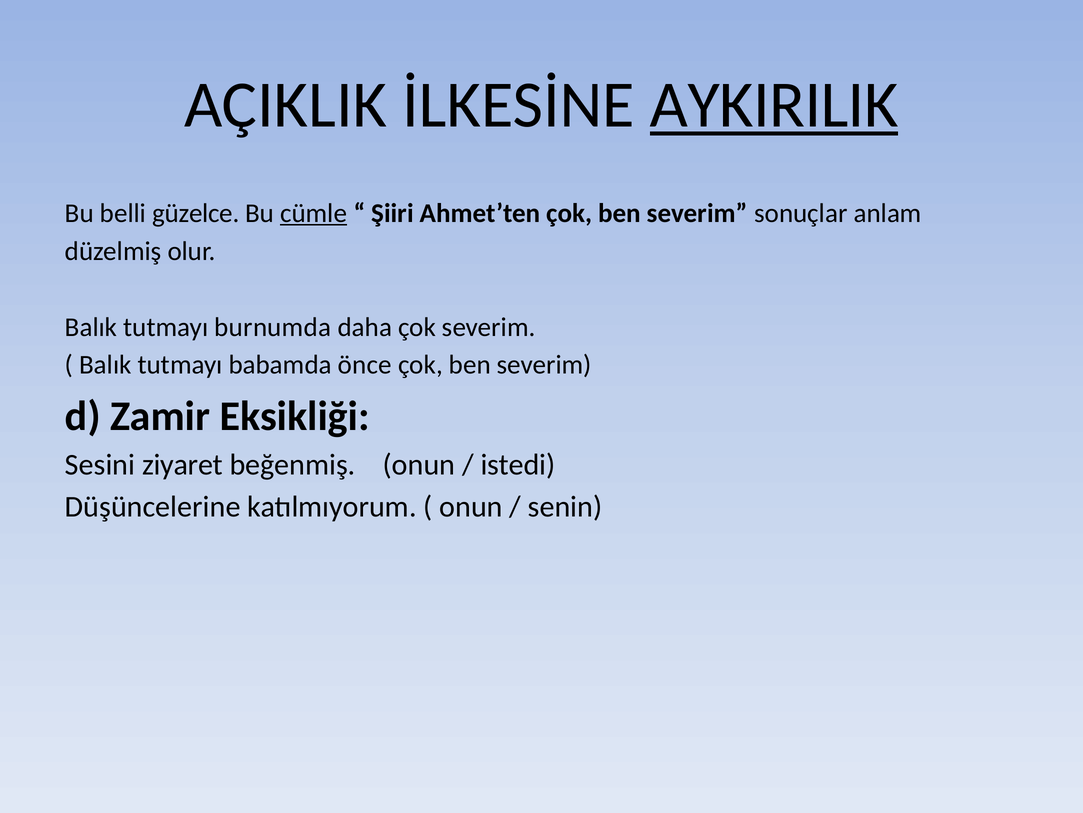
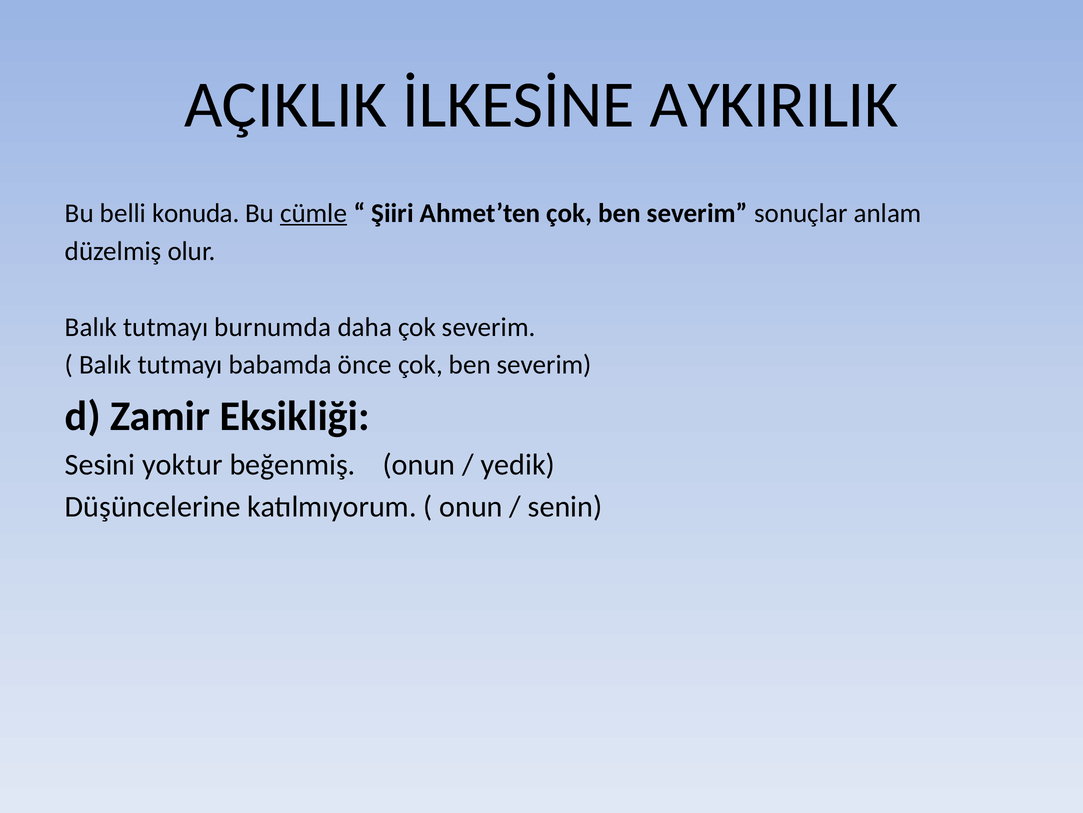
AYKIRILIK underline: present -> none
güzelce: güzelce -> konuda
ziyaret: ziyaret -> yoktur
istedi: istedi -> yedik
